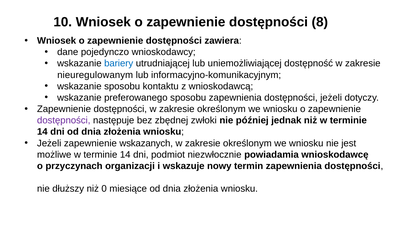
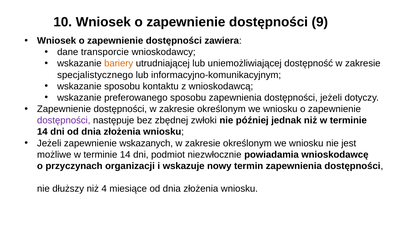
8: 8 -> 9
pojedynczo: pojedynczo -> transporcie
bariery colour: blue -> orange
nieuregulowanym: nieuregulowanym -> specjalistycznego
0: 0 -> 4
